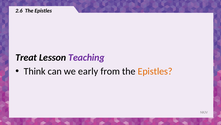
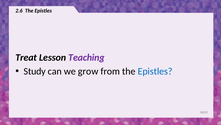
Think: Think -> Study
early: early -> grow
Epistles at (155, 71) colour: orange -> blue
